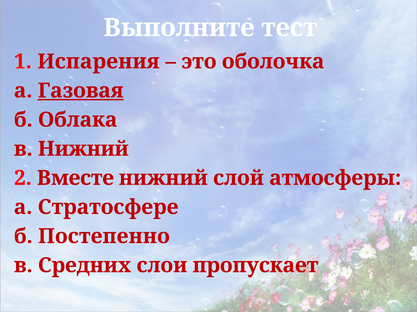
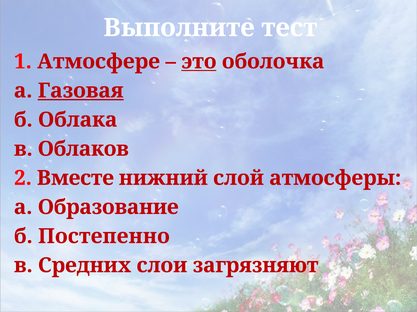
Испарения: Испарения -> Атмосфере
это underline: none -> present
в Нижний: Нижний -> Облаков
Стратосфере: Стратосфере -> Образование
пропускает: пропускает -> загрязняют
